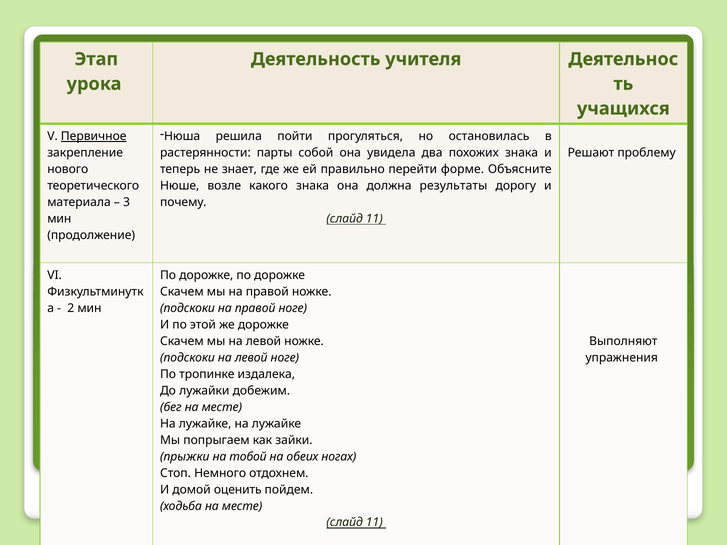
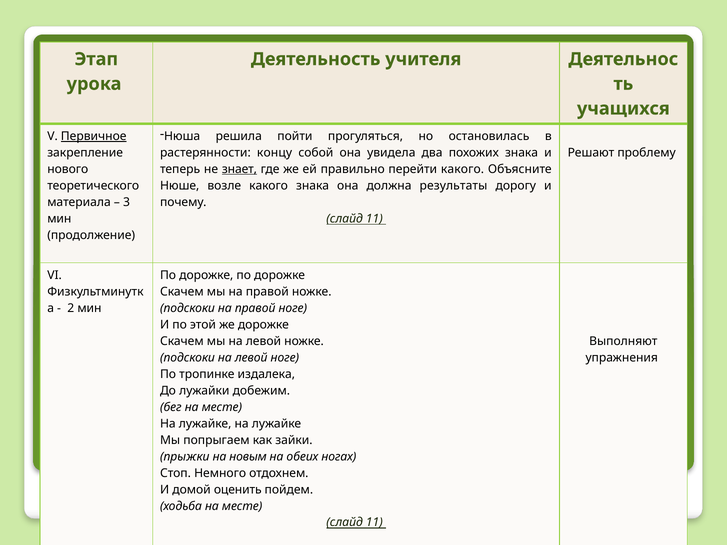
парты: парты -> концу
знает underline: none -> present
перейти форме: форме -> какого
тобой: тобой -> новым
